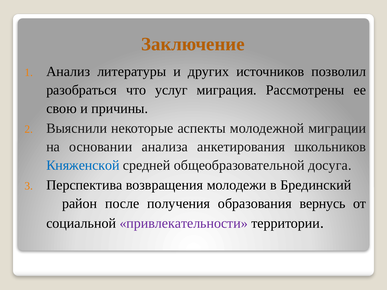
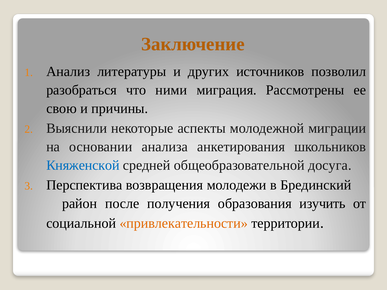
услуг: услуг -> ними
вернусь: вернусь -> изучить
привлекательности colour: purple -> orange
